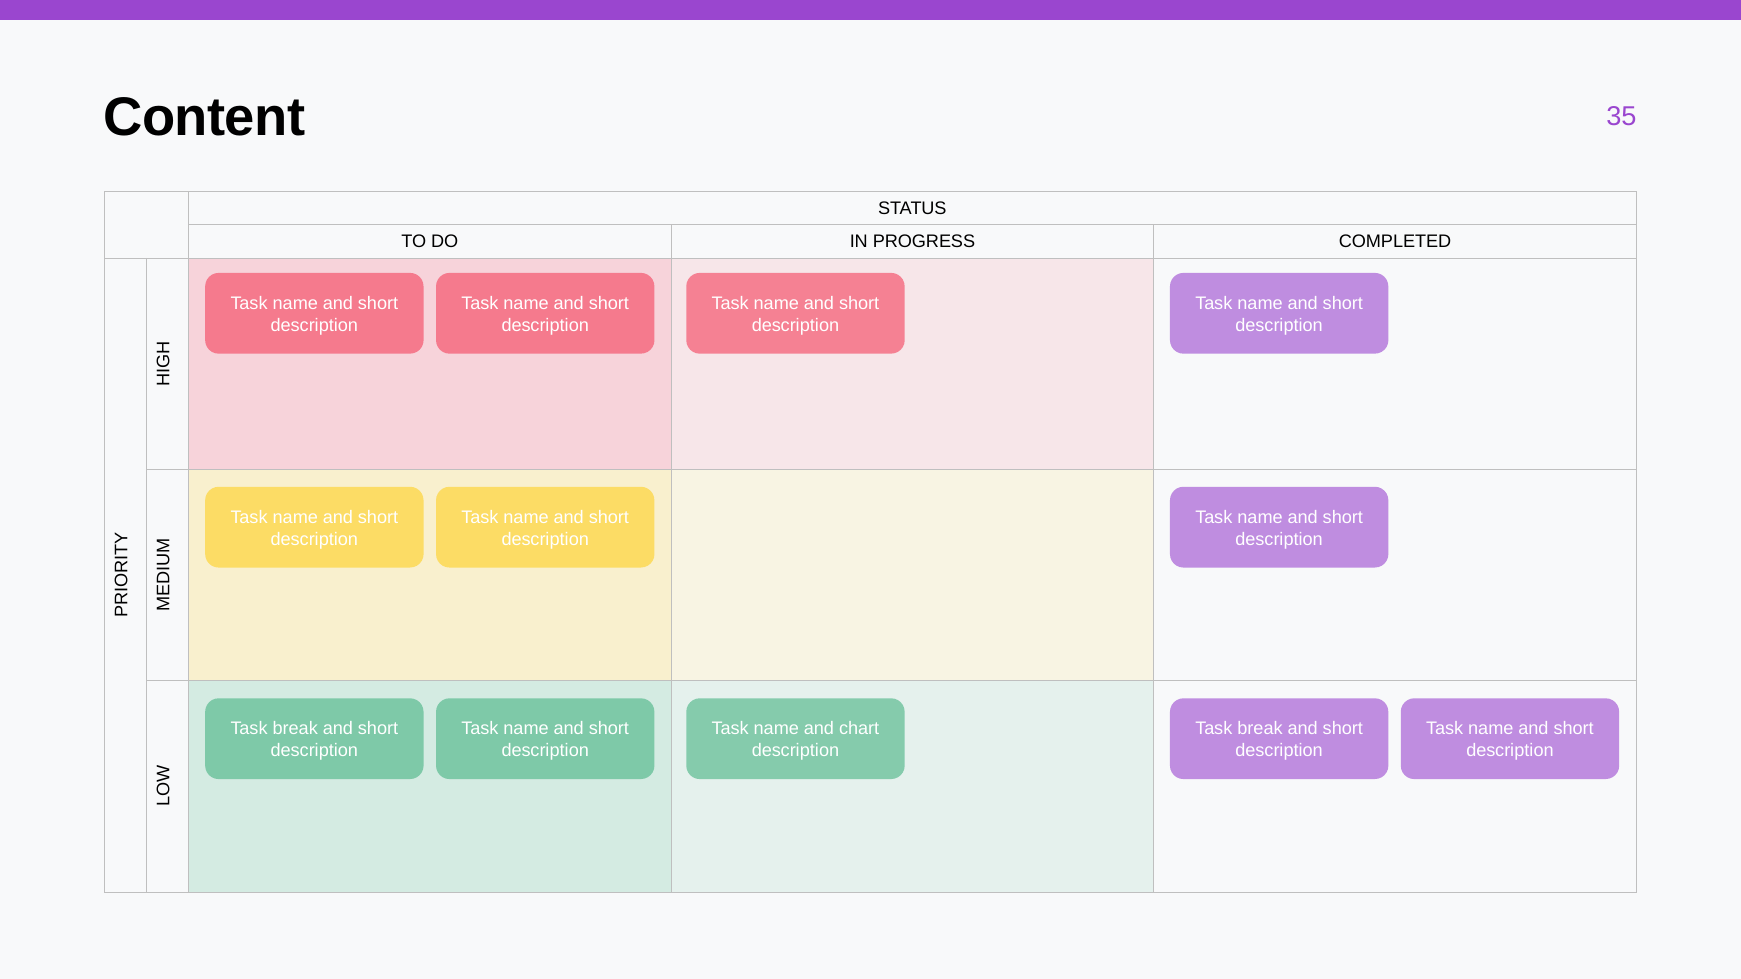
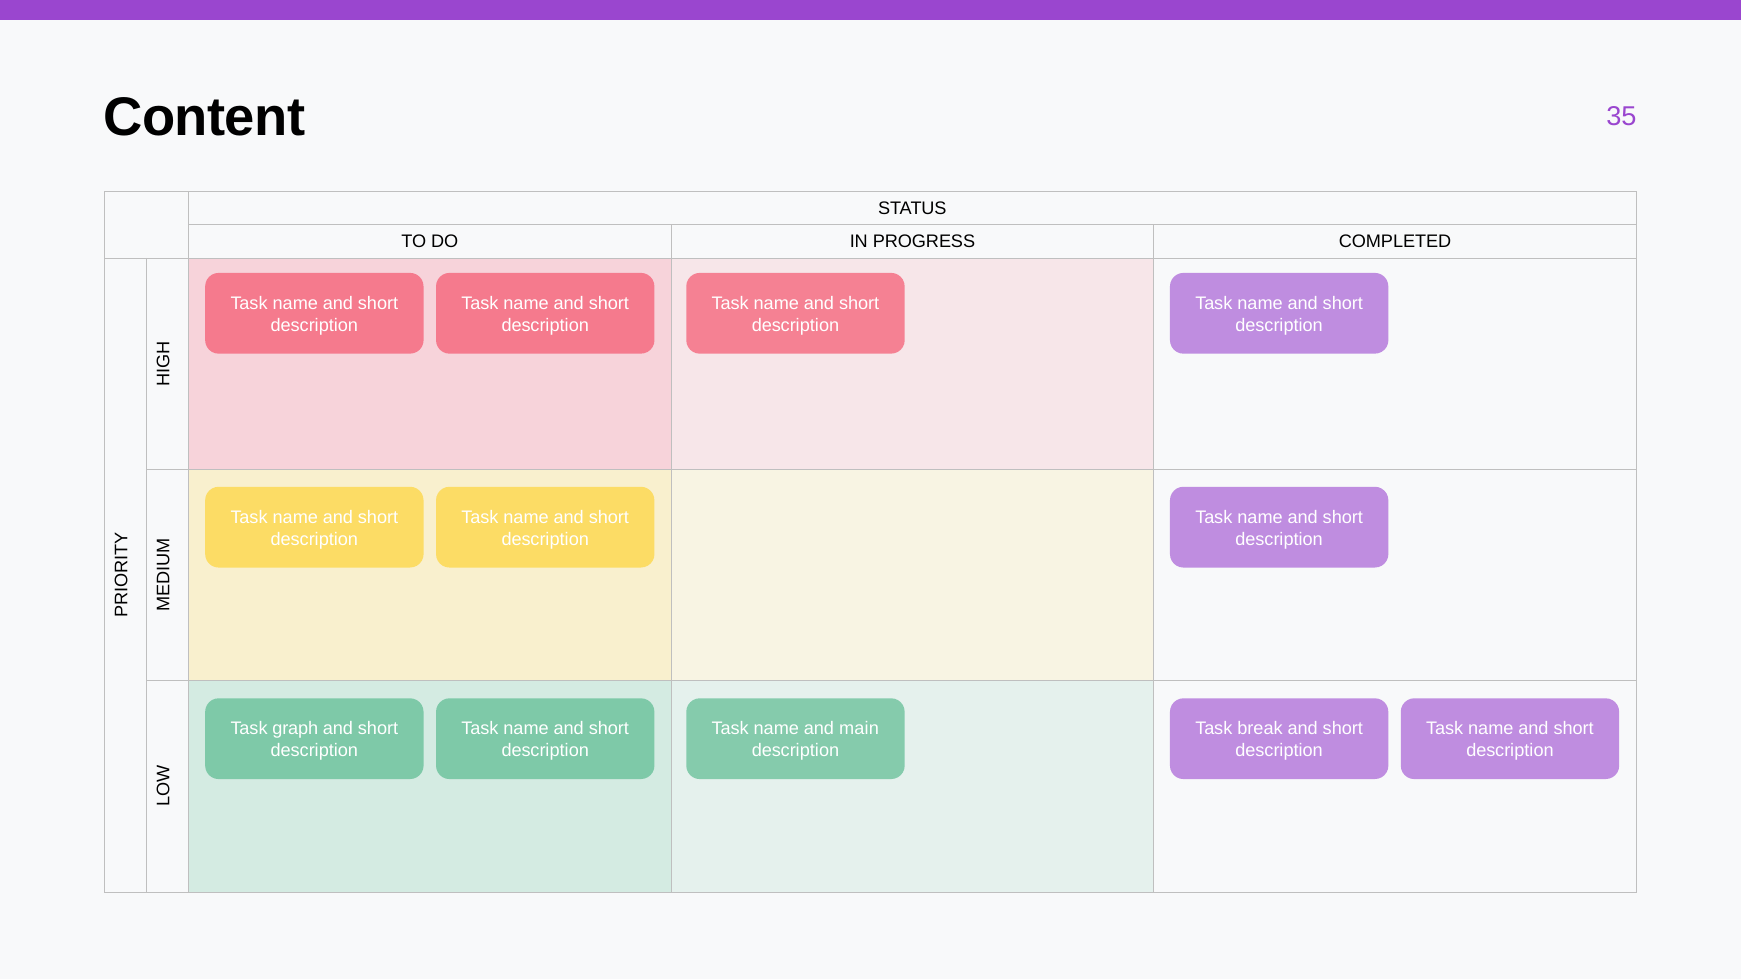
break at (295, 729): break -> graph
chart: chart -> main
